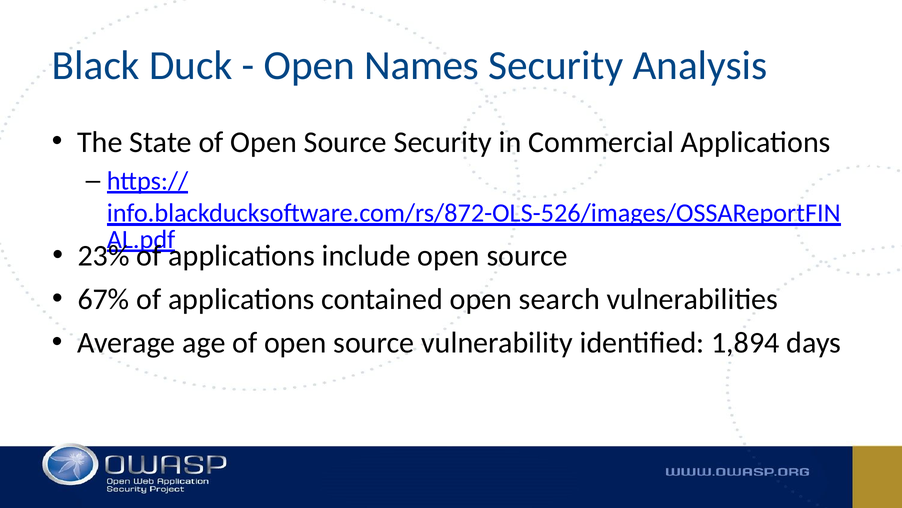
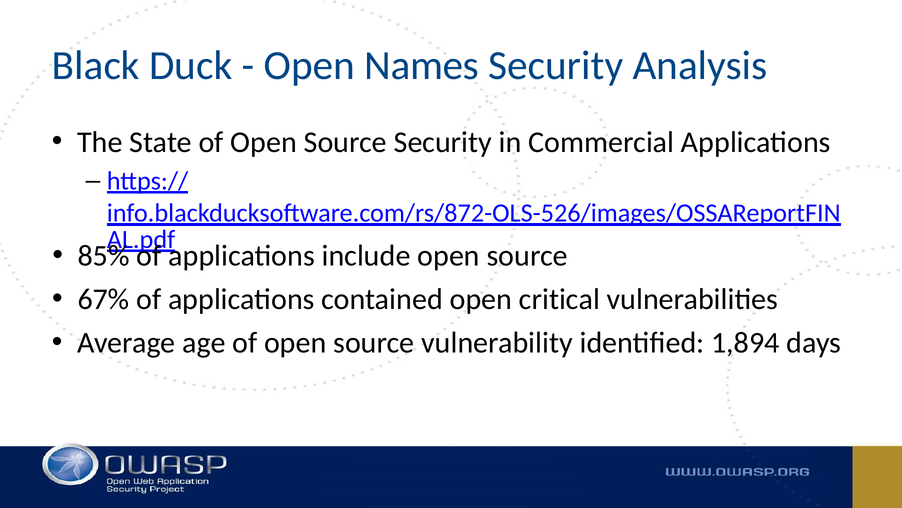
23%: 23% -> 85%
search: search -> critical
